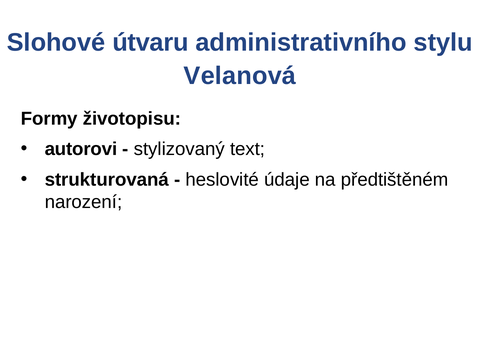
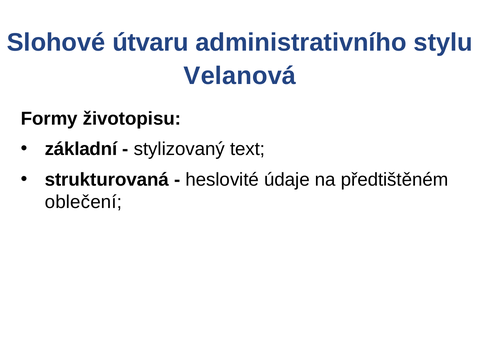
autorovi: autorovi -> základní
narození: narození -> oblečení
